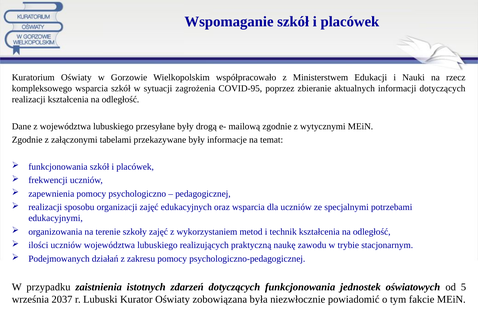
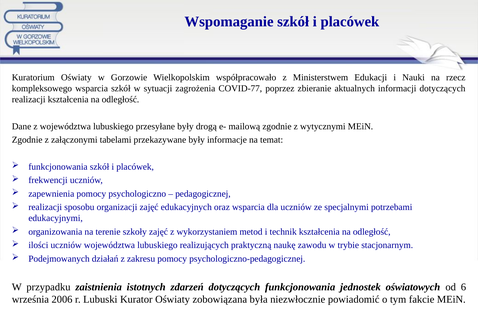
COVID-95: COVID-95 -> COVID-77
5: 5 -> 6
2037: 2037 -> 2006
